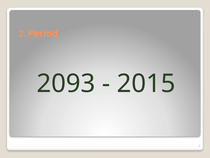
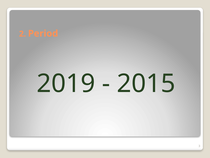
2093: 2093 -> 2019
